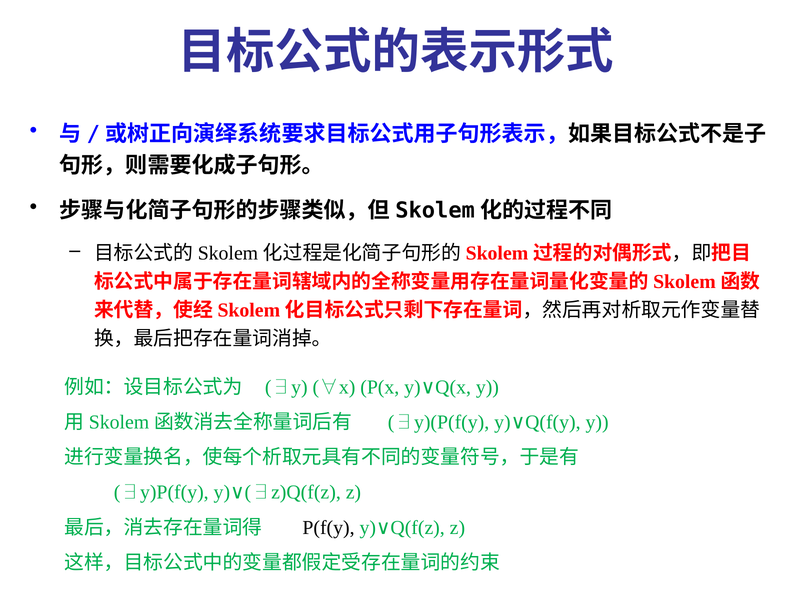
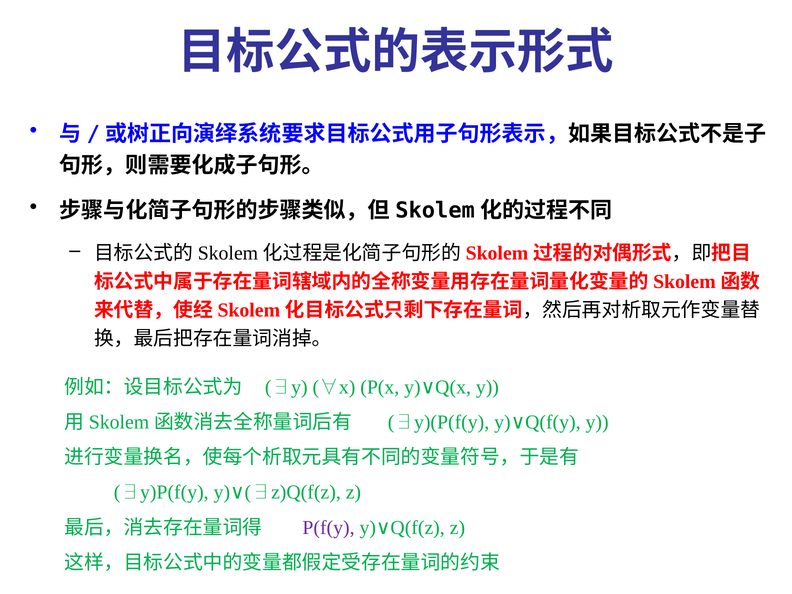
P(f(y colour: black -> purple
